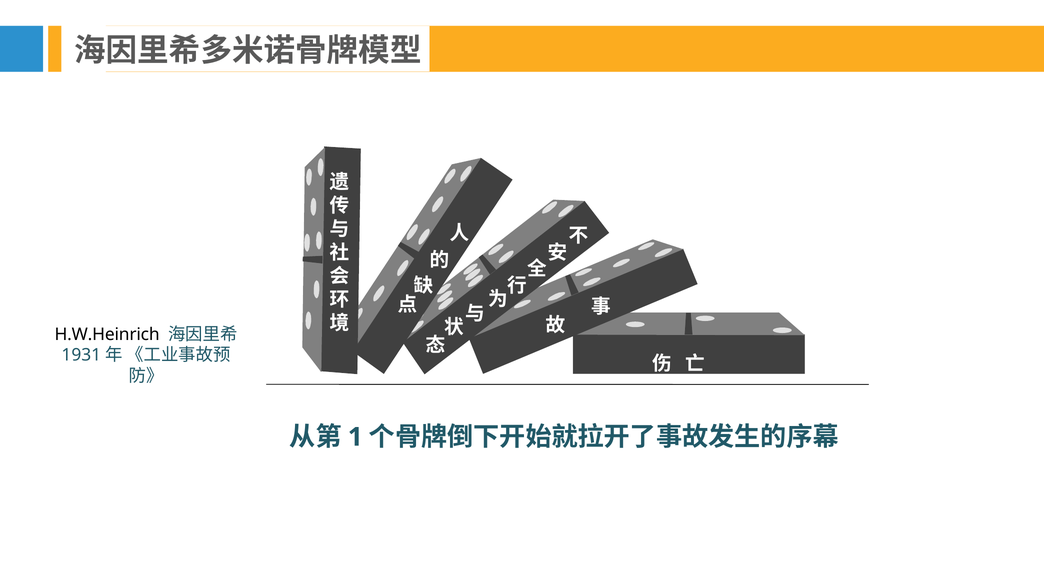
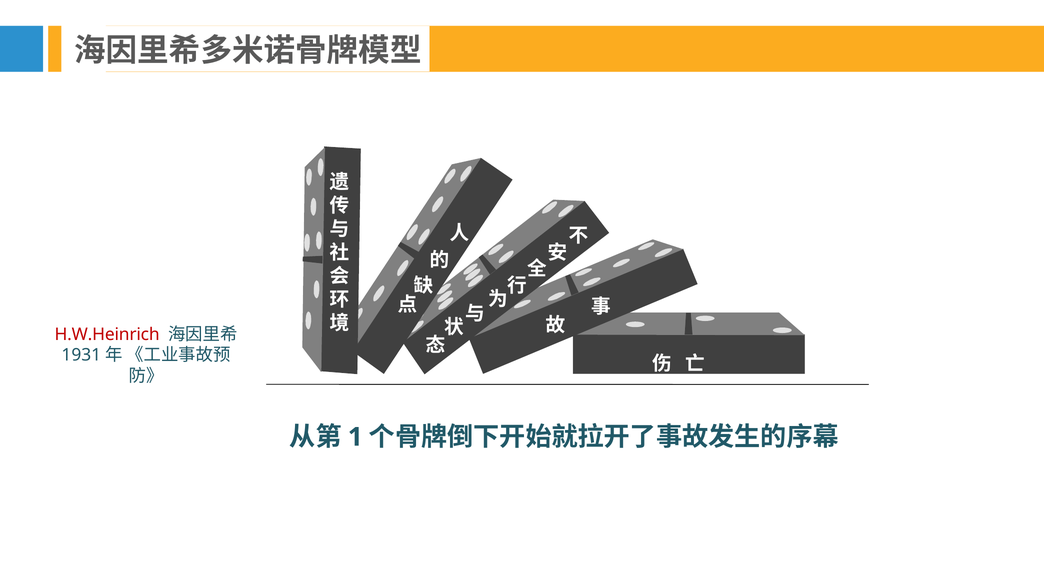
H.W.Heinrich colour: black -> red
